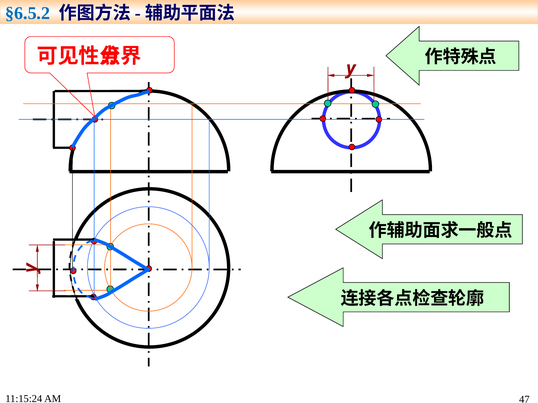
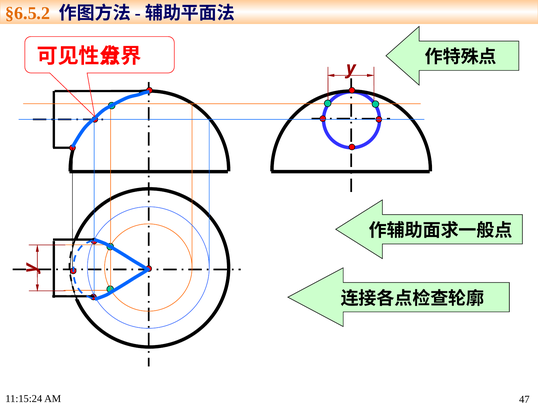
§6.5.2 colour: blue -> orange
